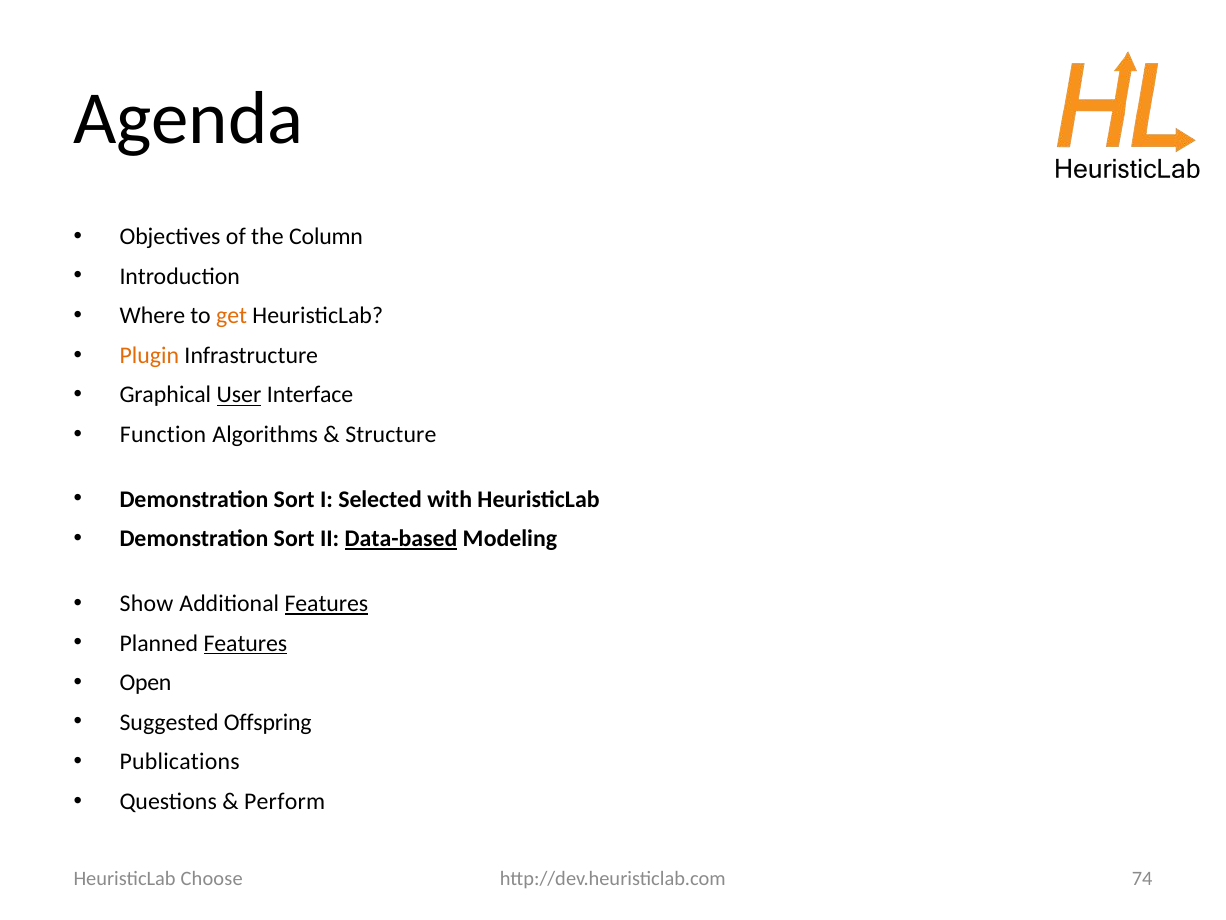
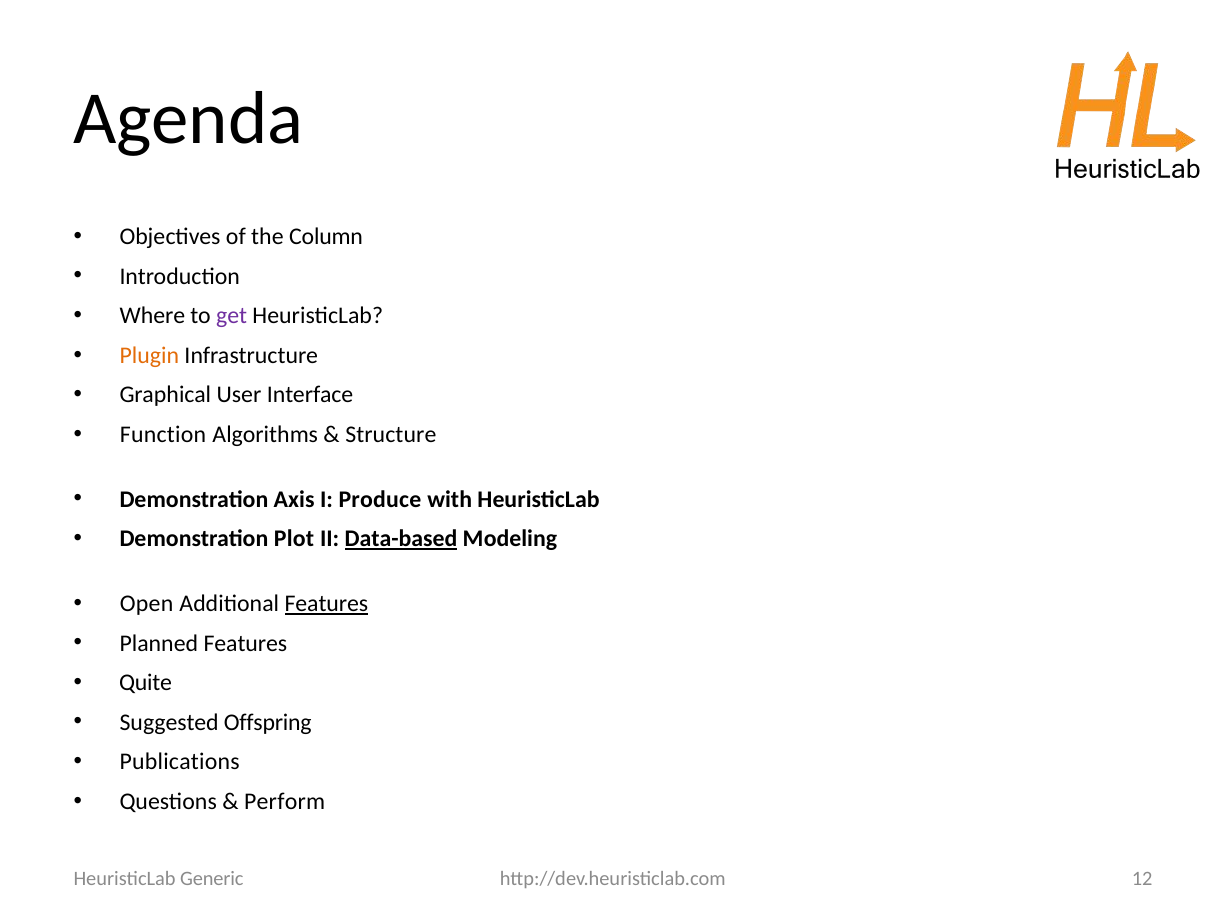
get colour: orange -> purple
User underline: present -> none
Sort at (294, 499): Sort -> Axis
Selected: Selected -> Produce
Sort at (294, 539): Sort -> Plot
Show: Show -> Open
Features at (245, 643) underline: present -> none
Open: Open -> Quite
74: 74 -> 12
Choose: Choose -> Generic
